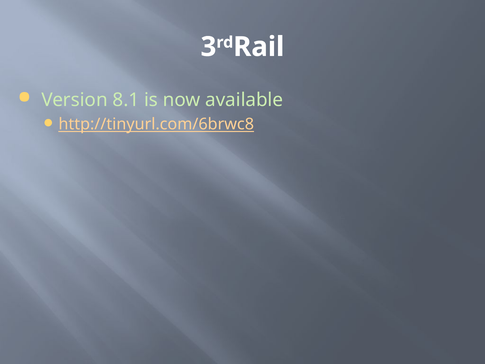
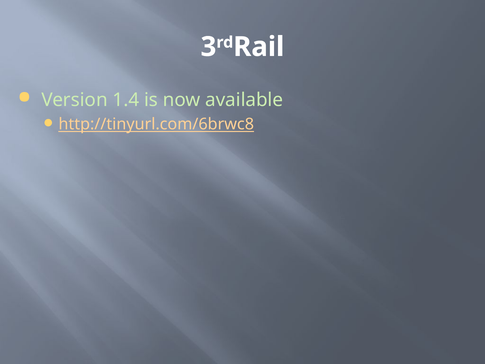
8.1: 8.1 -> 1.4
